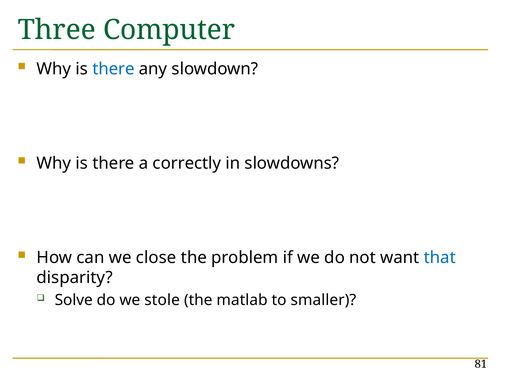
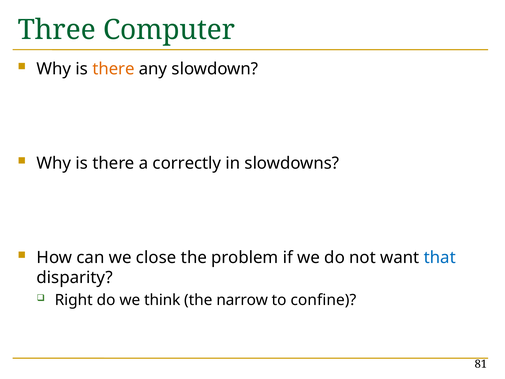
there at (113, 69) colour: blue -> orange
Solve: Solve -> Right
stole: stole -> think
matlab: matlab -> narrow
smaller: smaller -> confine
